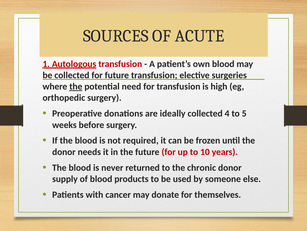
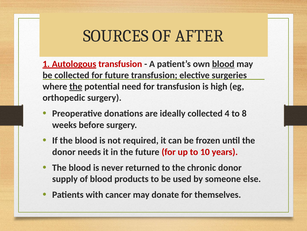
ACUTE: ACUTE -> AFTER
blood at (223, 64) underline: none -> present
5: 5 -> 8
